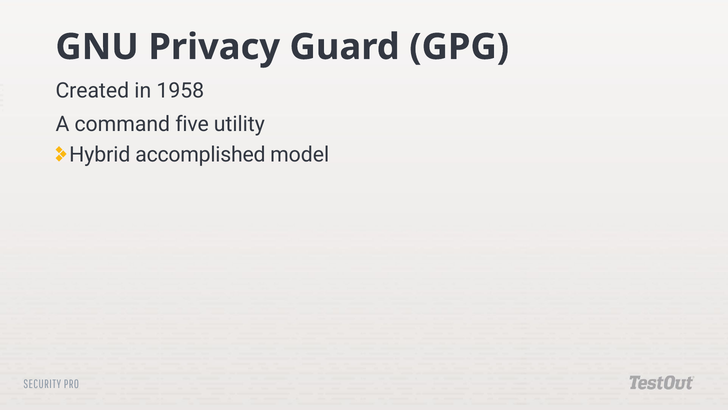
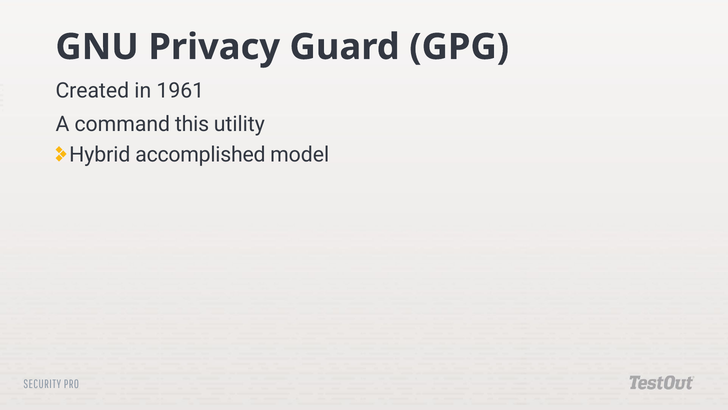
1958: 1958 -> 1961
five: five -> this
